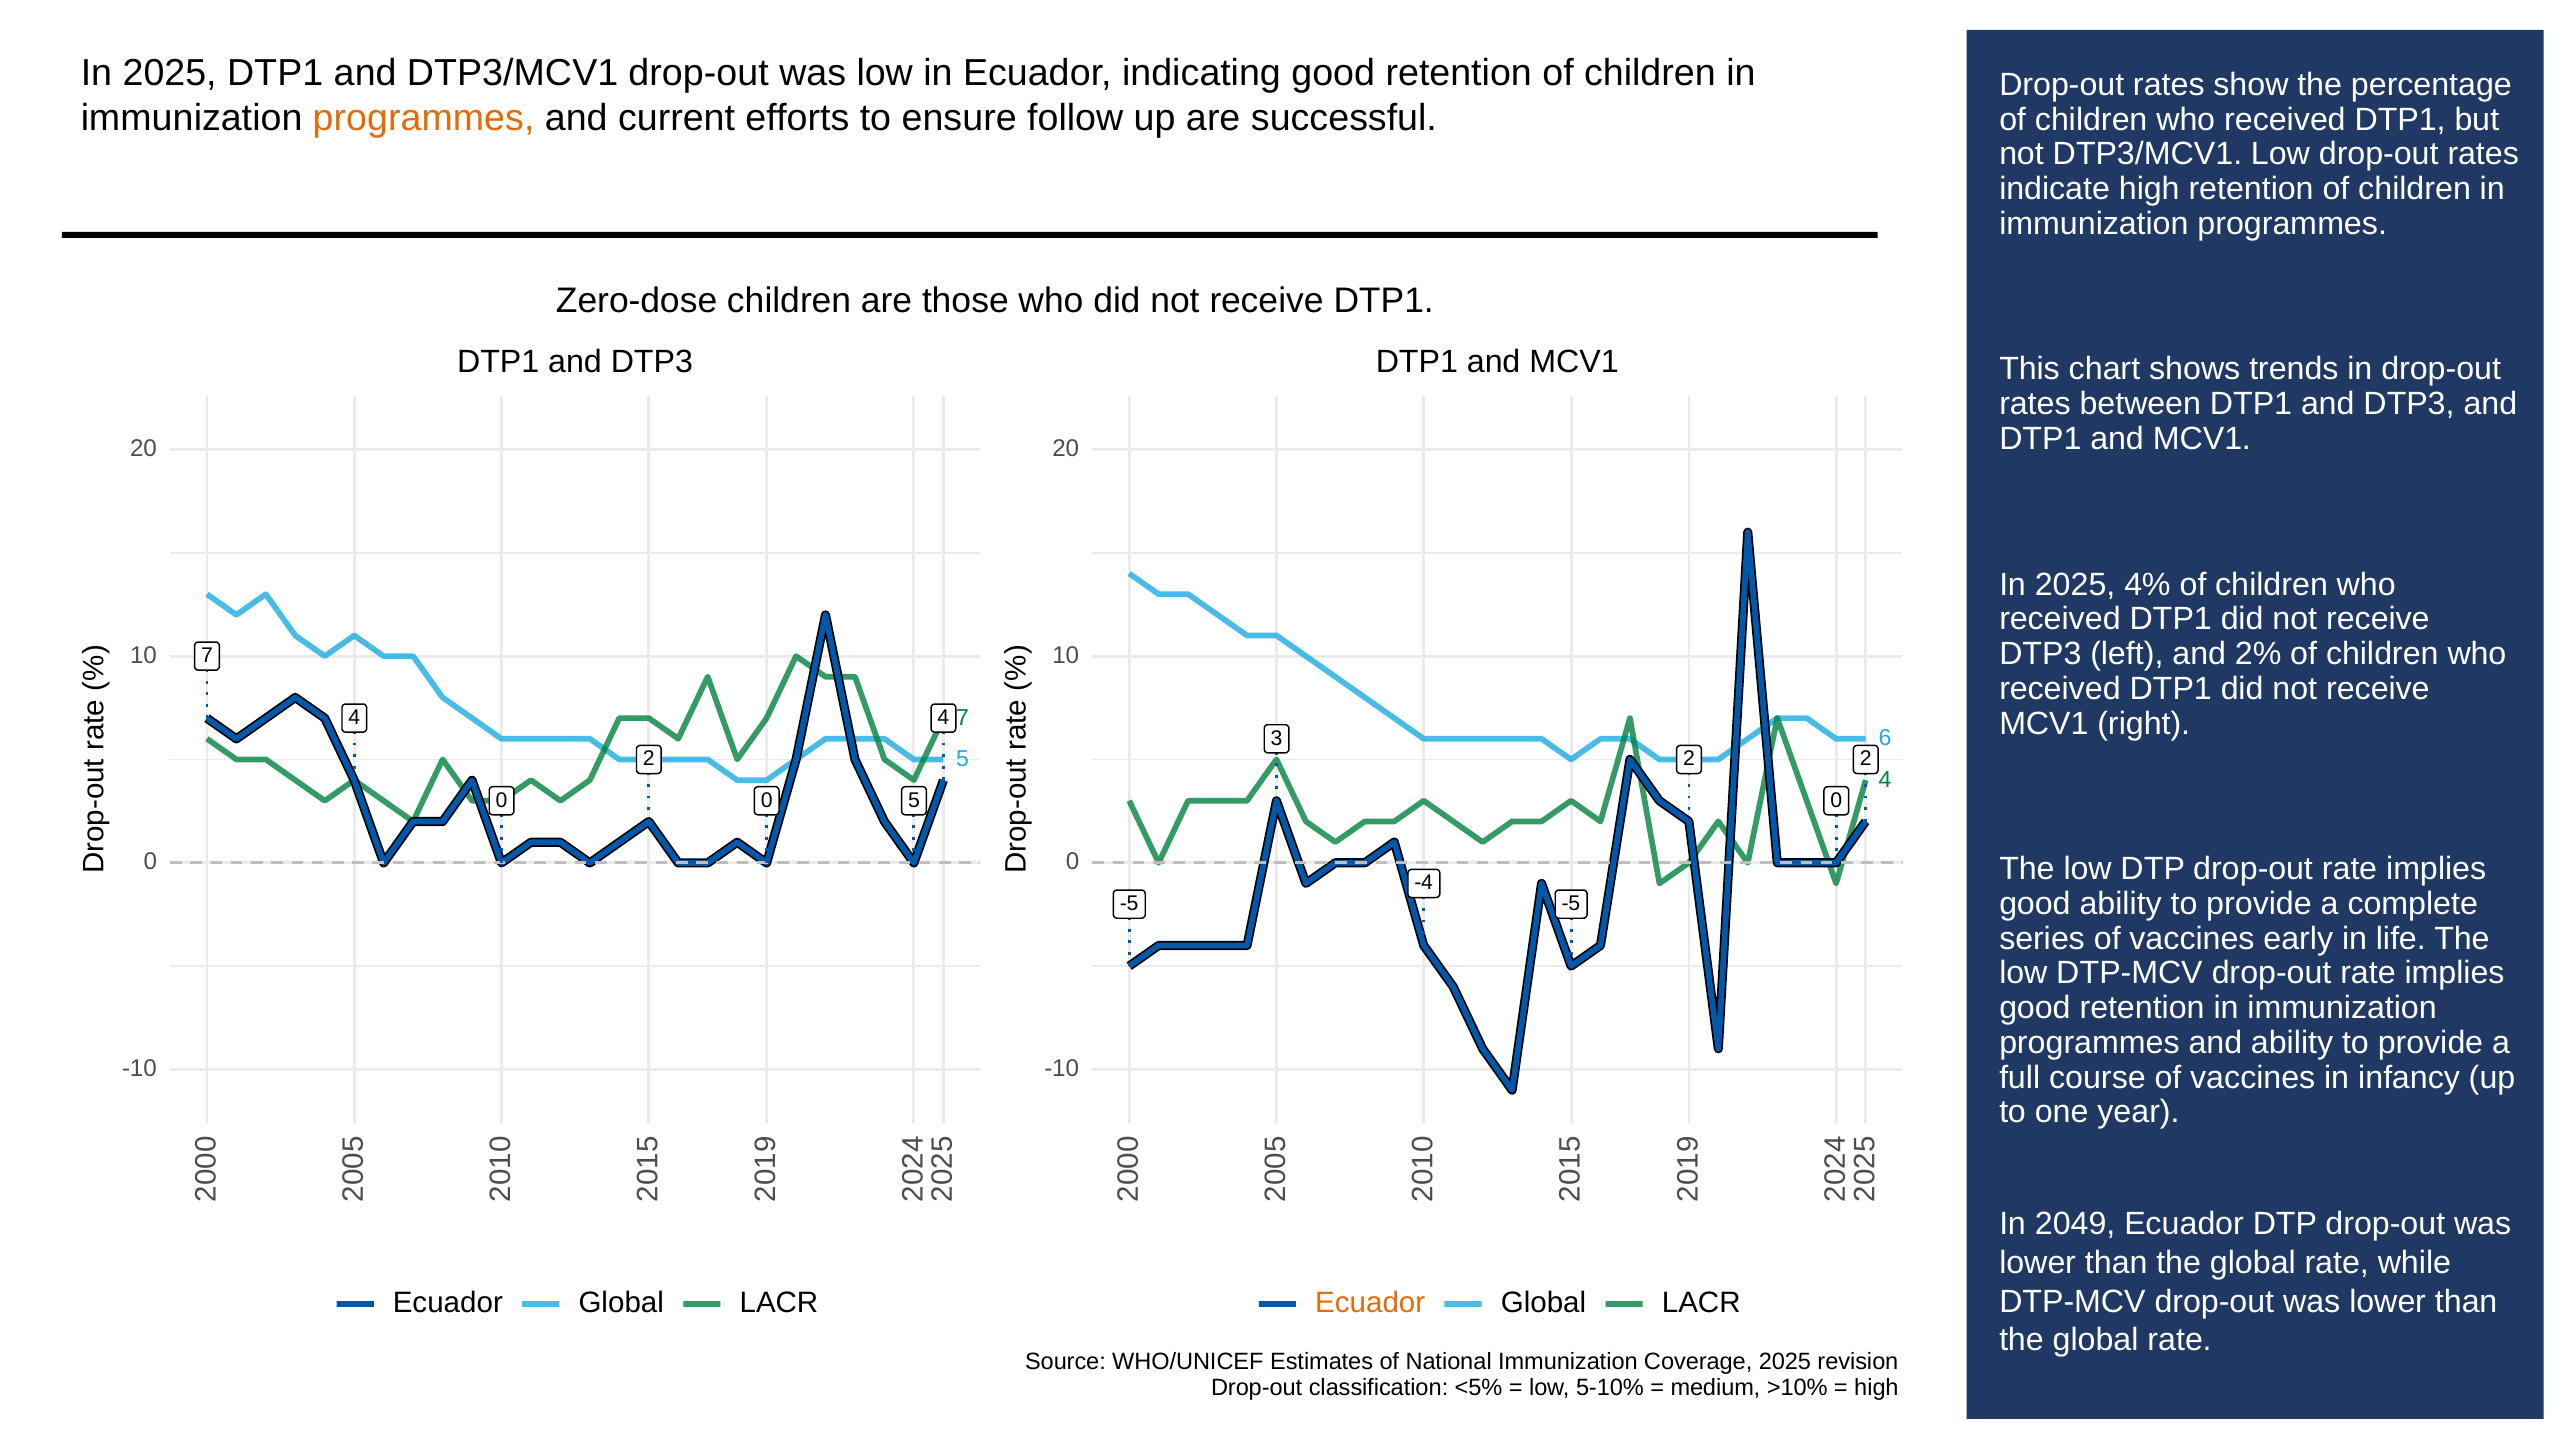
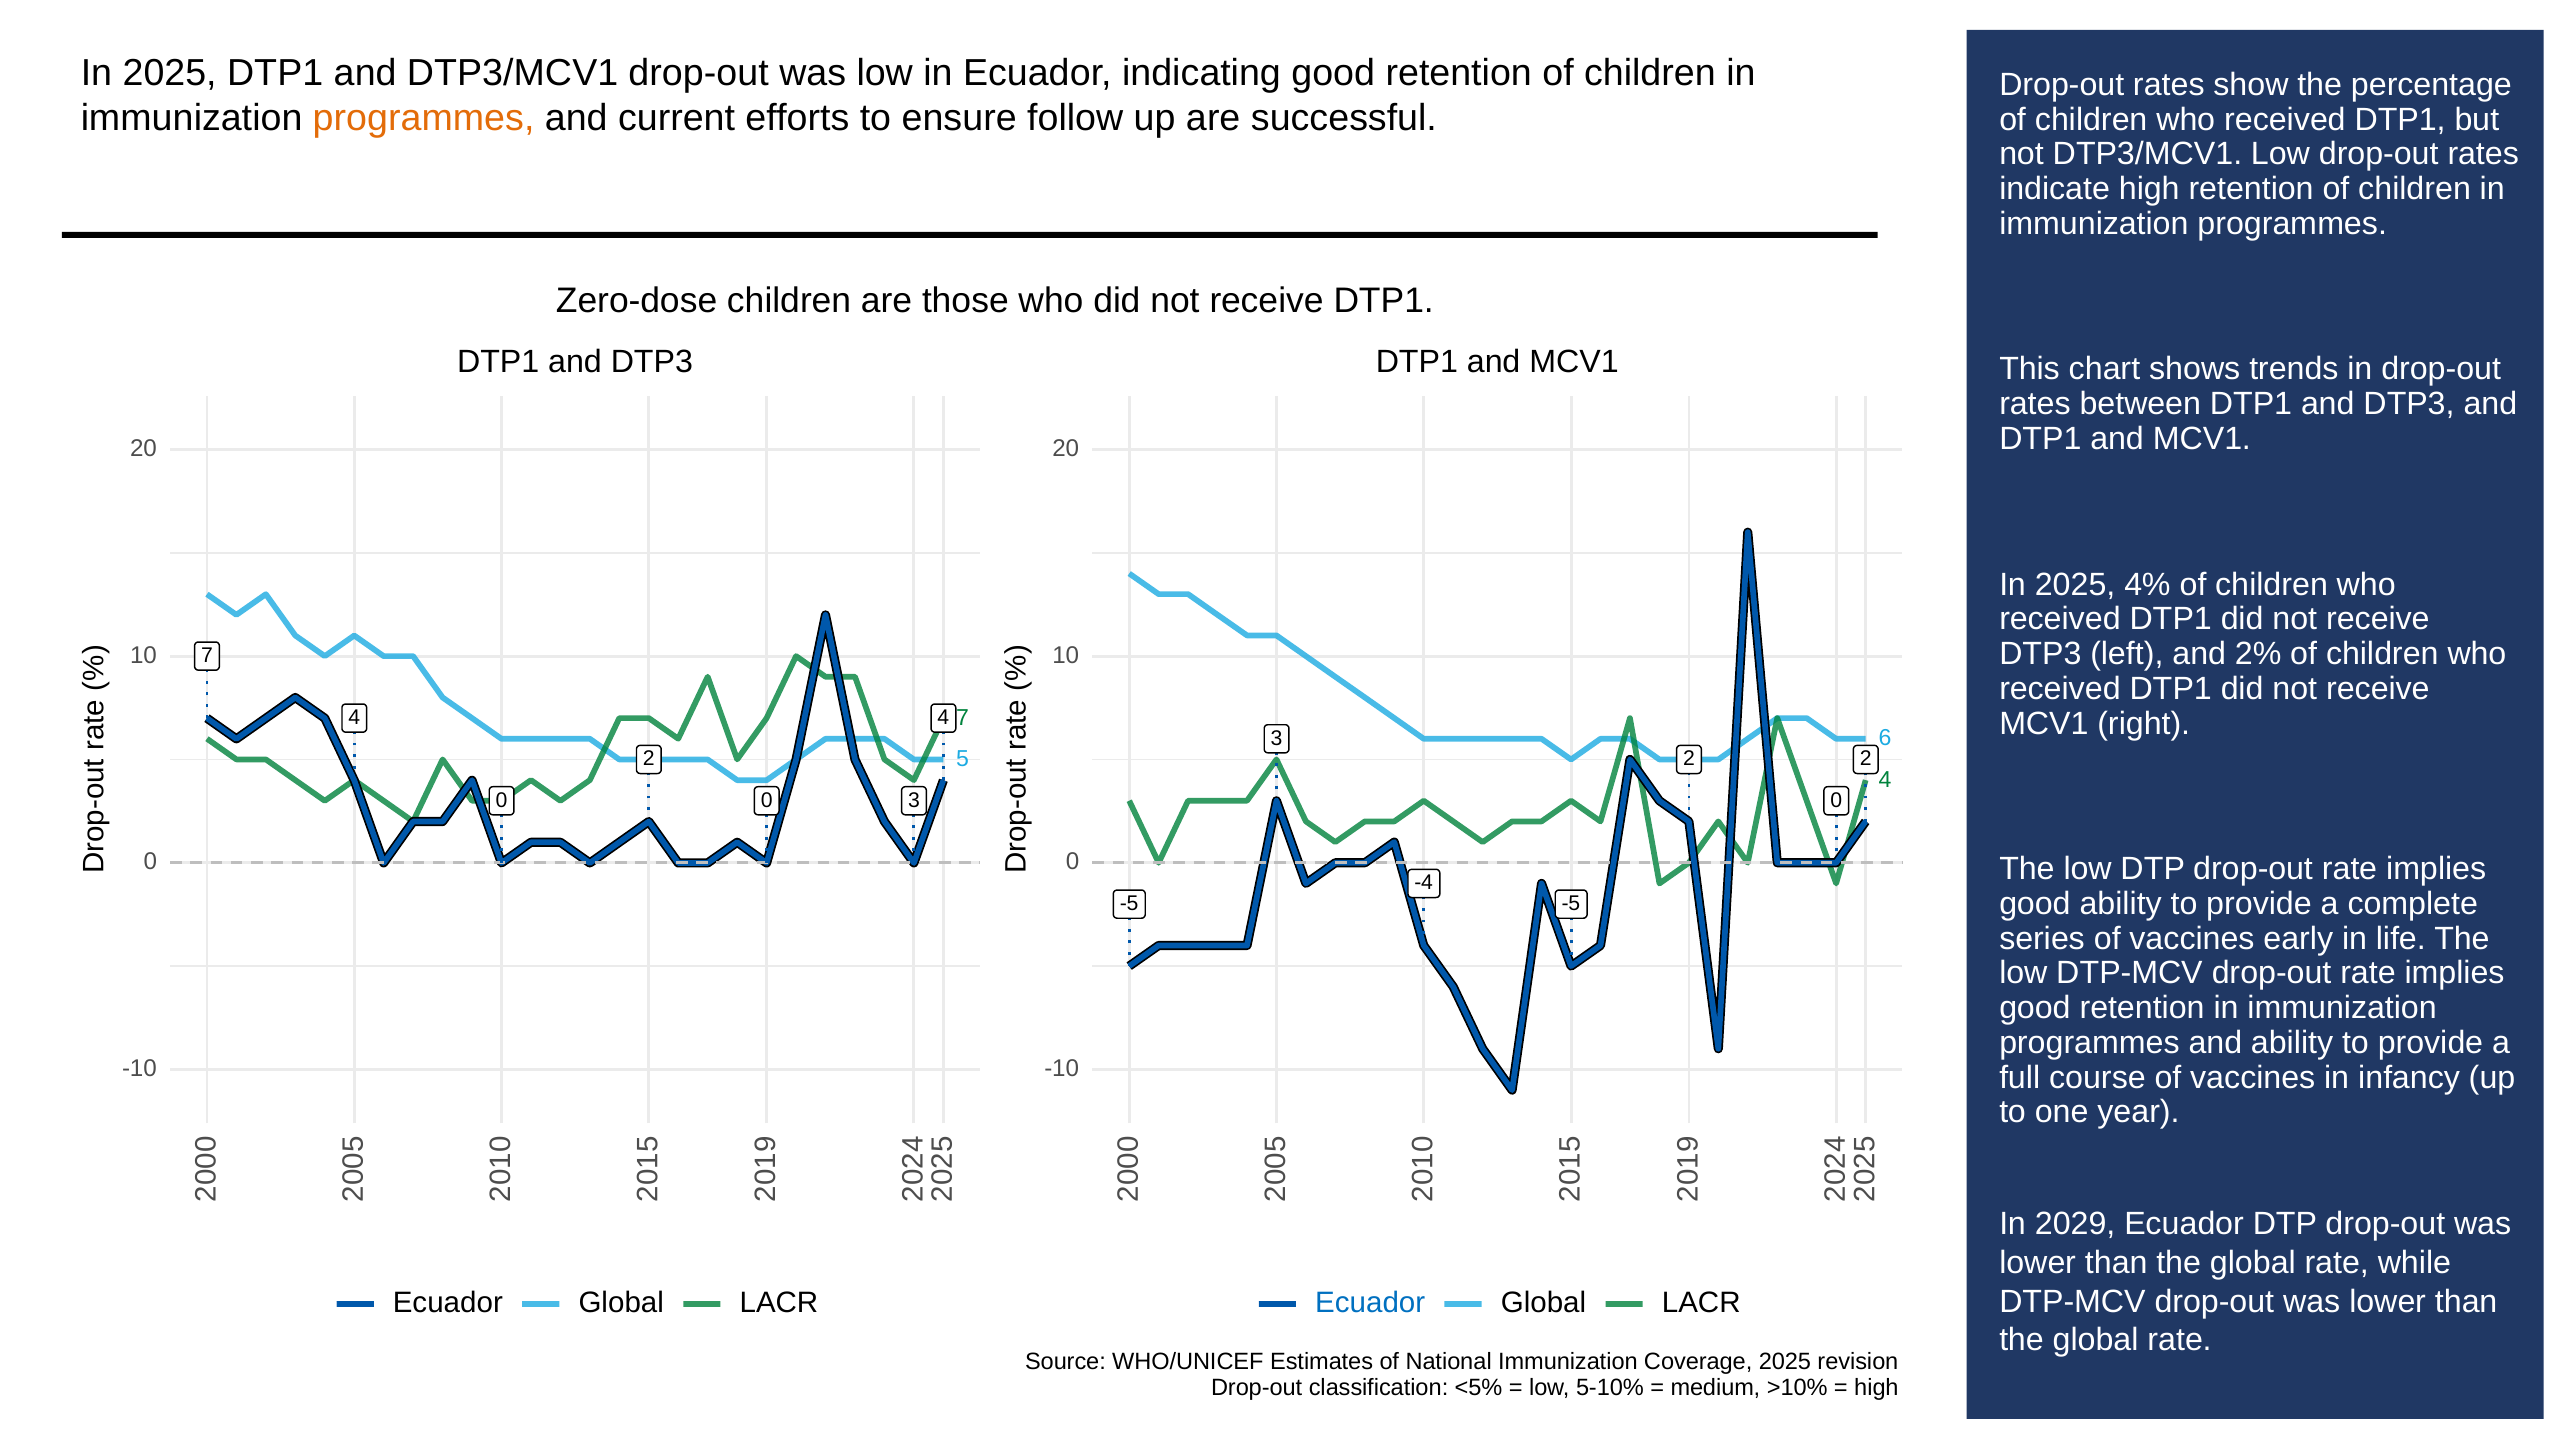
5 at (914, 800): 5 -> 3
2049: 2049 -> 2029
Ecuador at (1370, 1303) colour: orange -> blue
